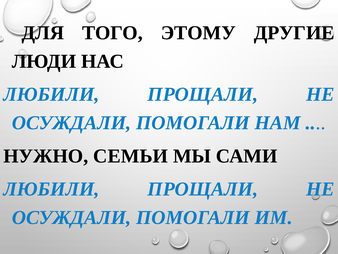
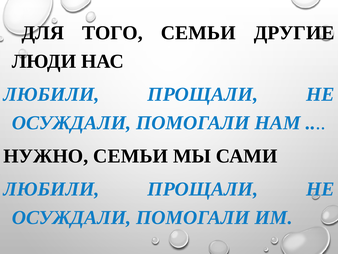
ТОГО ЭТОМУ: ЭТОМУ -> СЕМЬИ
